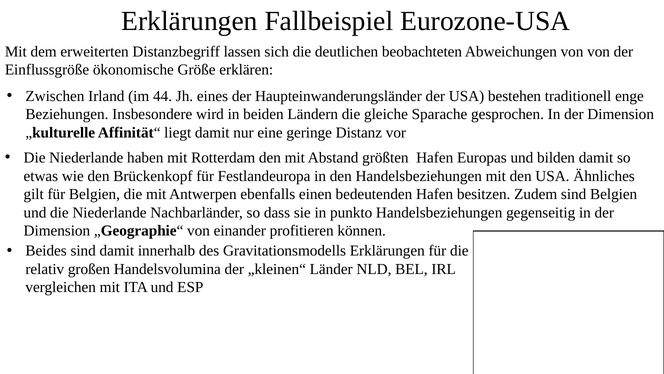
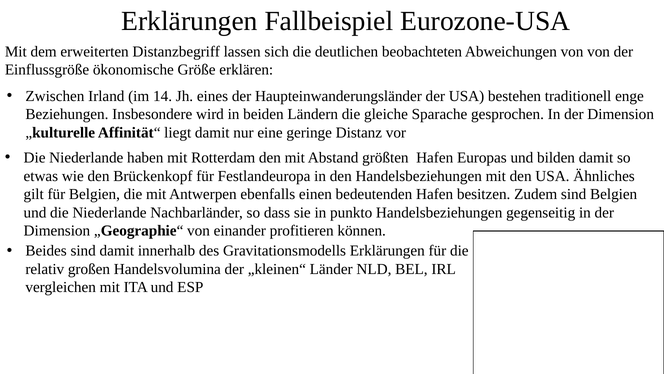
44: 44 -> 14
